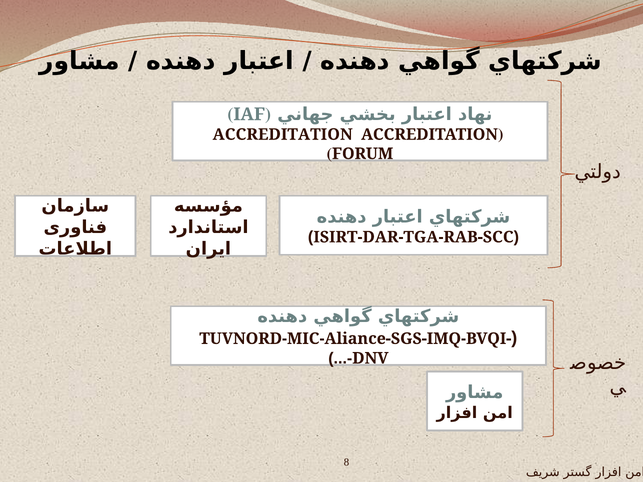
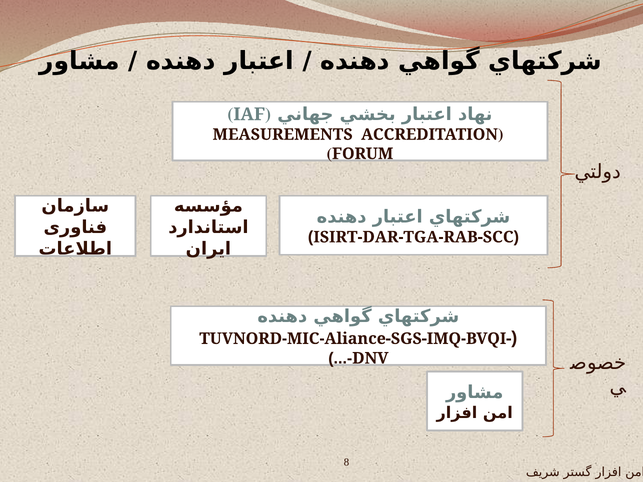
ACCREDITATION at (283, 135): ACCREDITATION -> MEASUREMENTS
